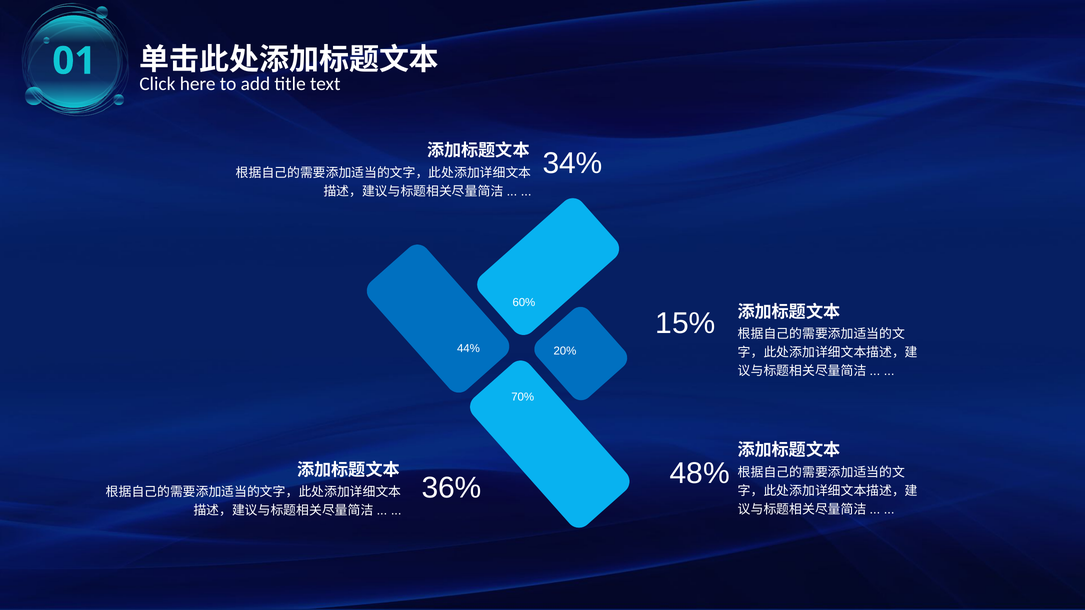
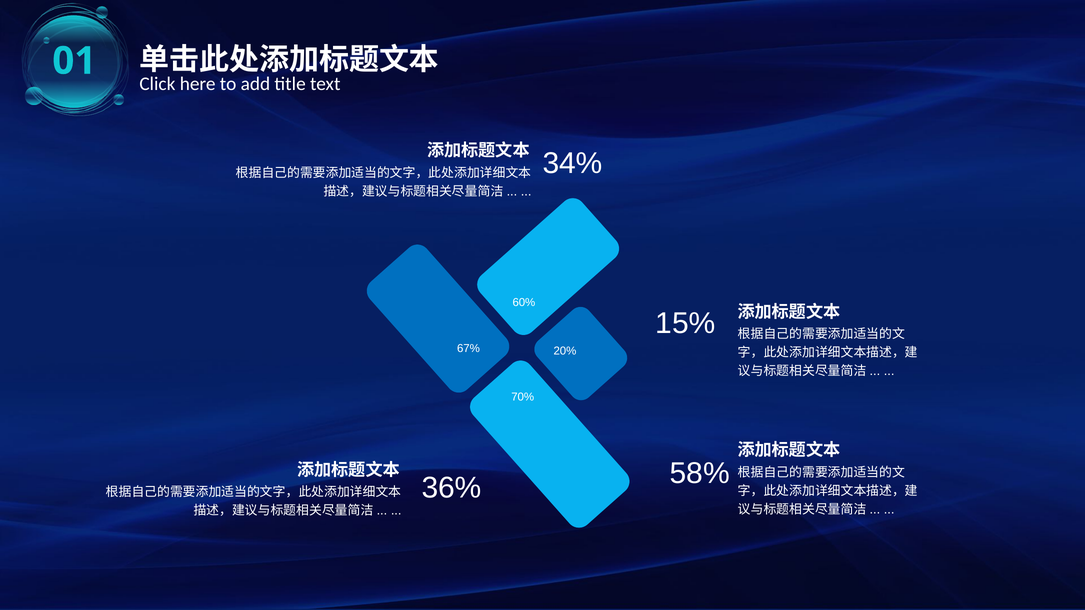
44%: 44% -> 67%
48%: 48% -> 58%
